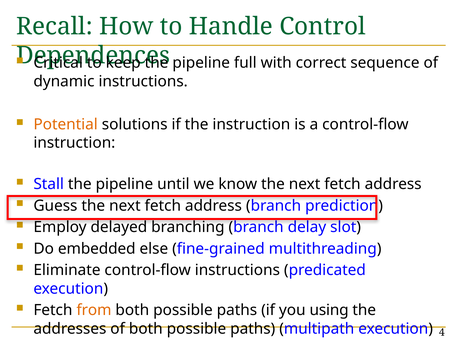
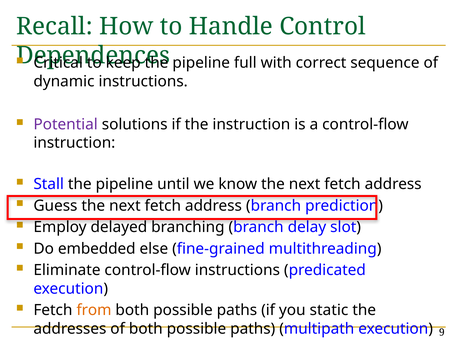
Potential colour: orange -> purple
using: using -> static
4: 4 -> 9
